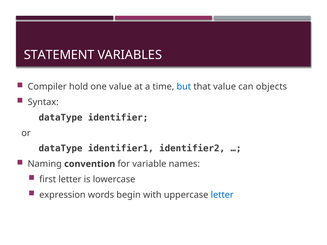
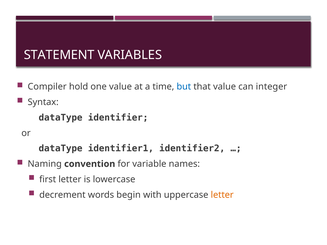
objects: objects -> integer
expression: expression -> decrement
letter at (222, 195) colour: blue -> orange
